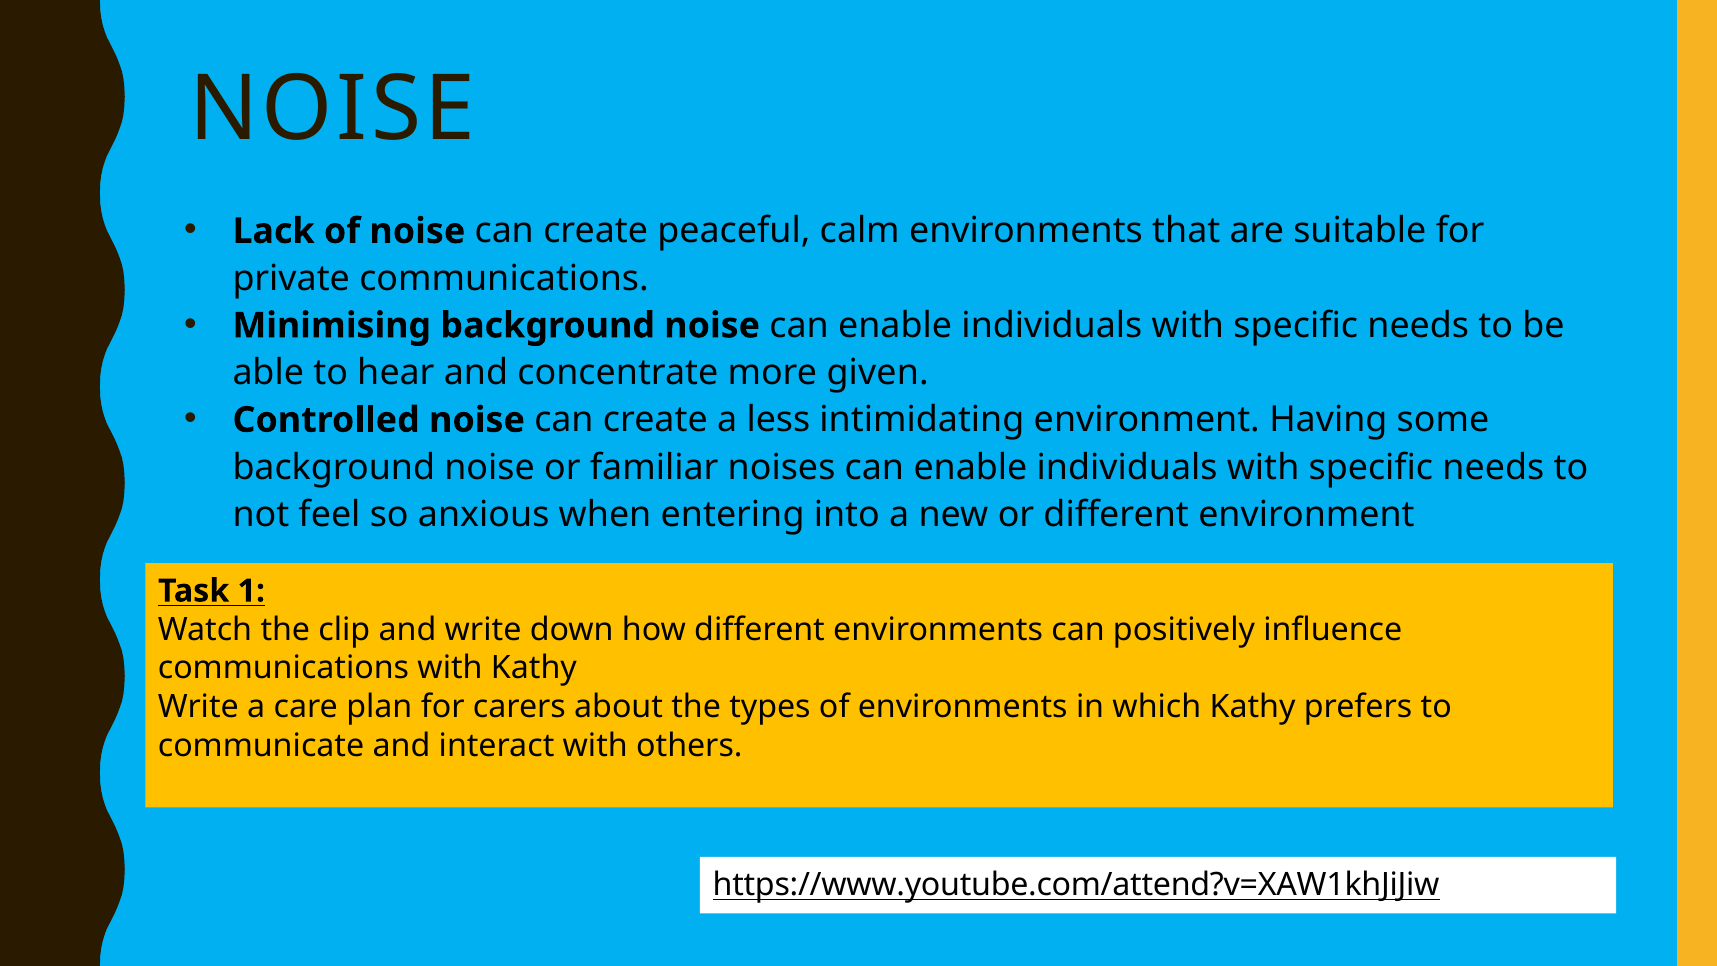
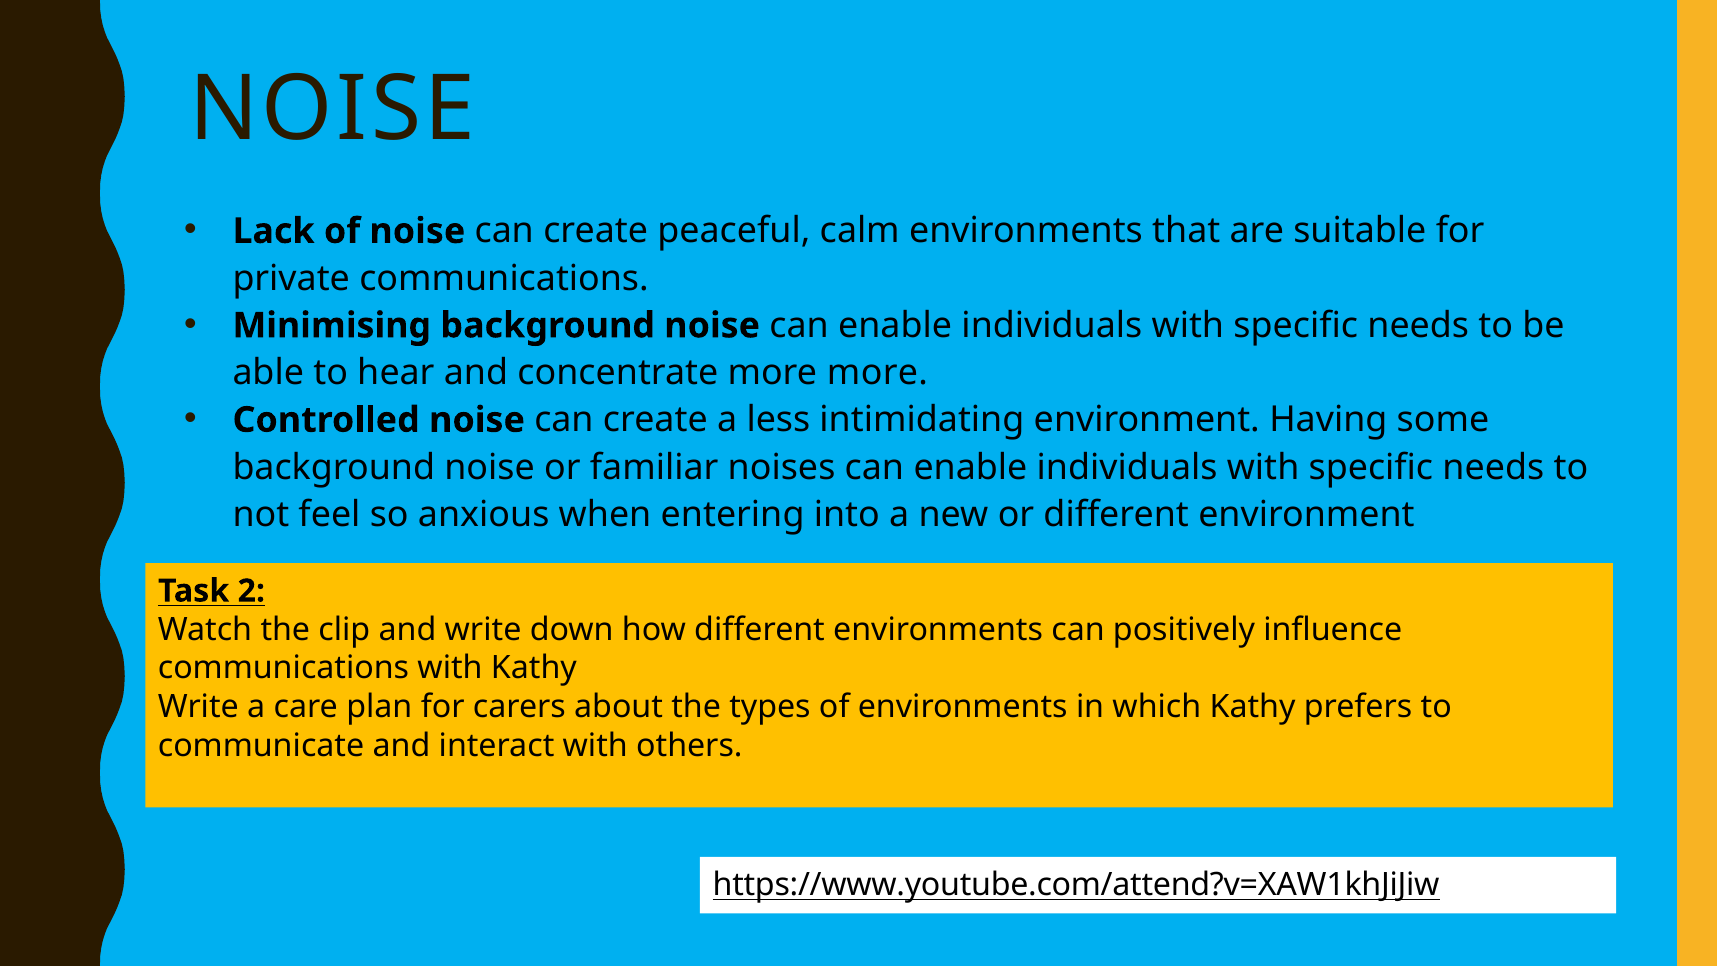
more given: given -> more
1: 1 -> 2
